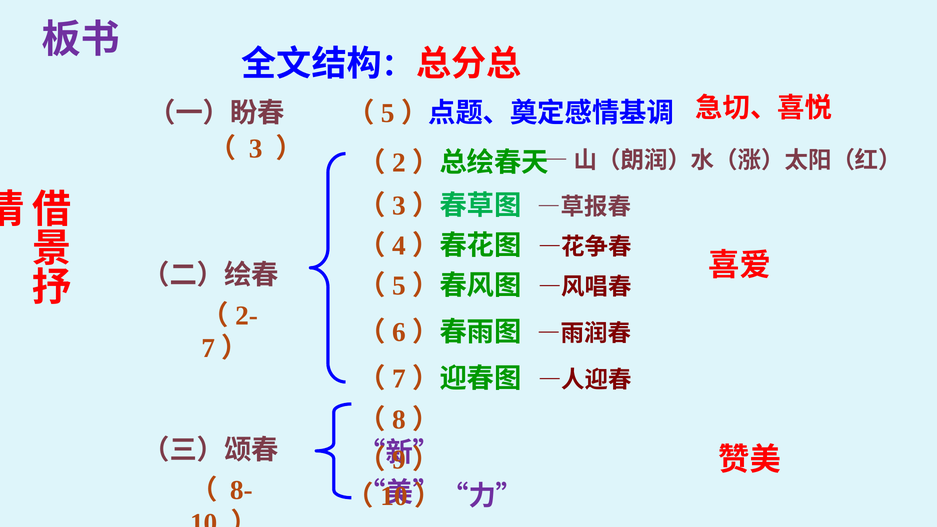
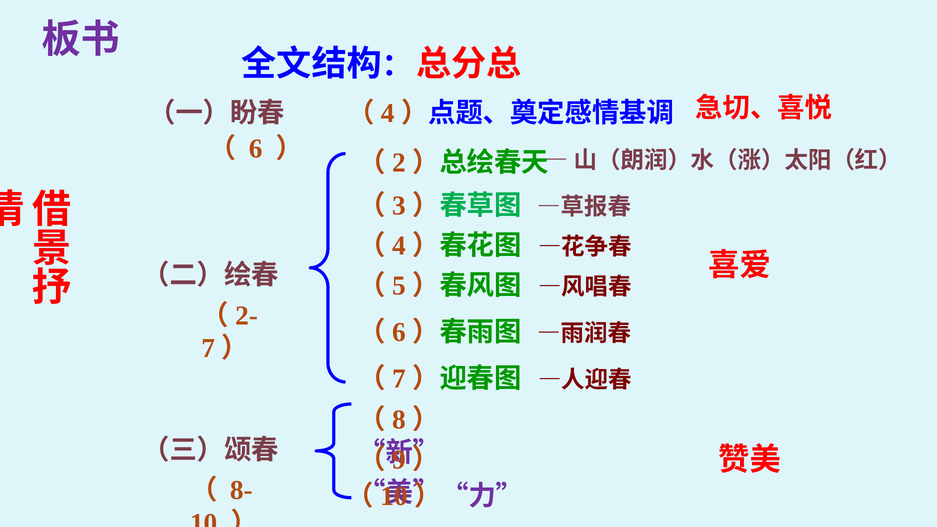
5 at (388, 113): 5 -> 4
3 at (256, 149): 3 -> 6
